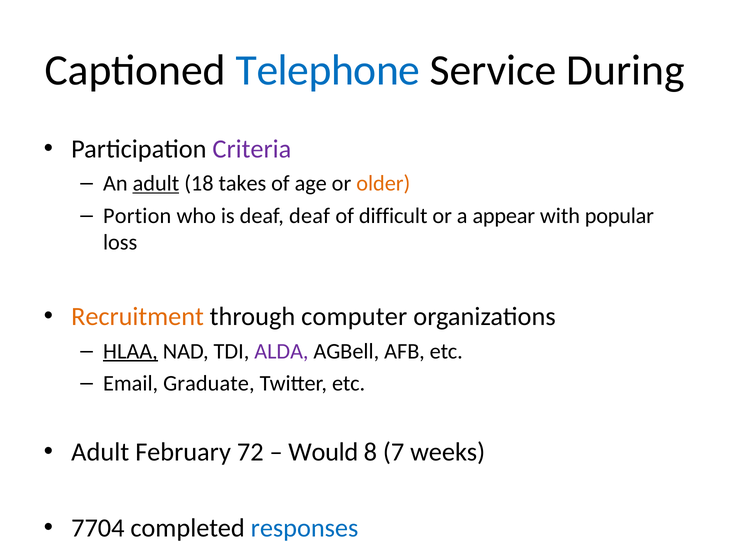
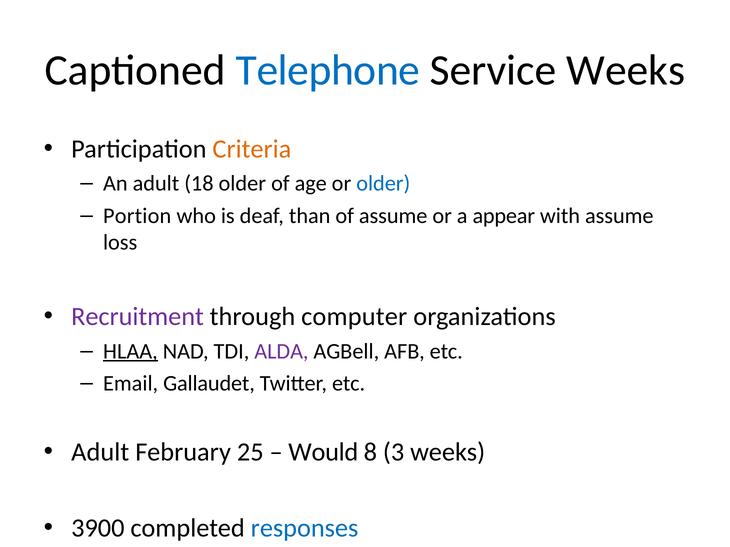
Service During: During -> Weeks
Criteria colour: purple -> orange
adult at (156, 184) underline: present -> none
18 takes: takes -> older
older at (383, 184) colour: orange -> blue
deaf deaf: deaf -> than
of difficult: difficult -> assume
with popular: popular -> assume
Recruitment colour: orange -> purple
Graduate: Graduate -> Gallaudet
72: 72 -> 25
7: 7 -> 3
7704: 7704 -> 3900
